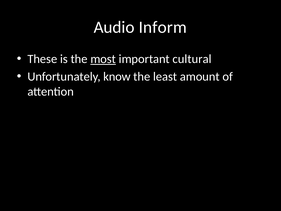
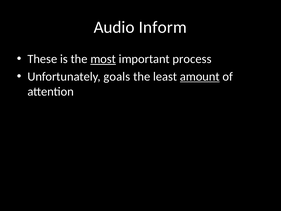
cultural: cultural -> process
know: know -> goals
amount underline: none -> present
